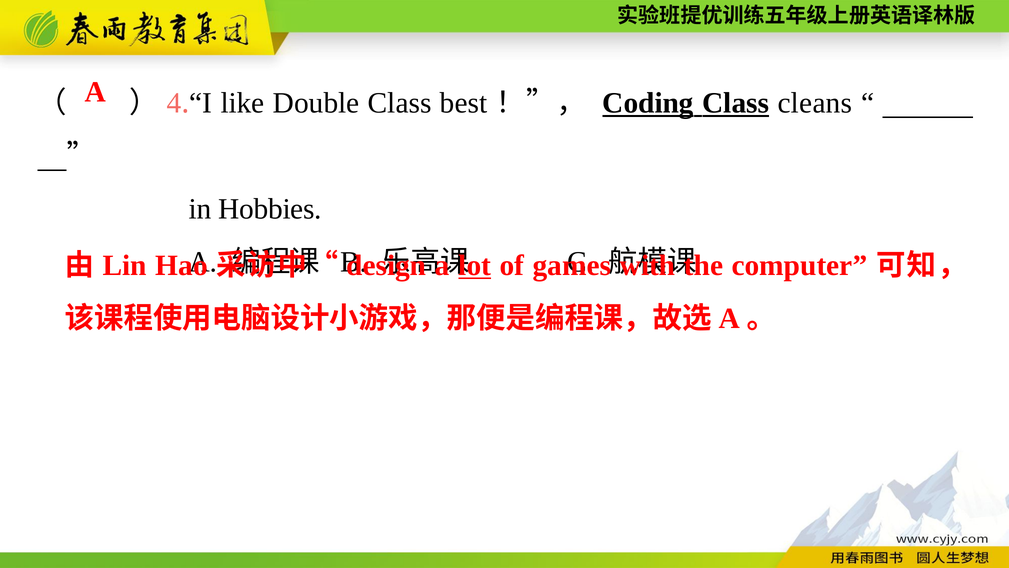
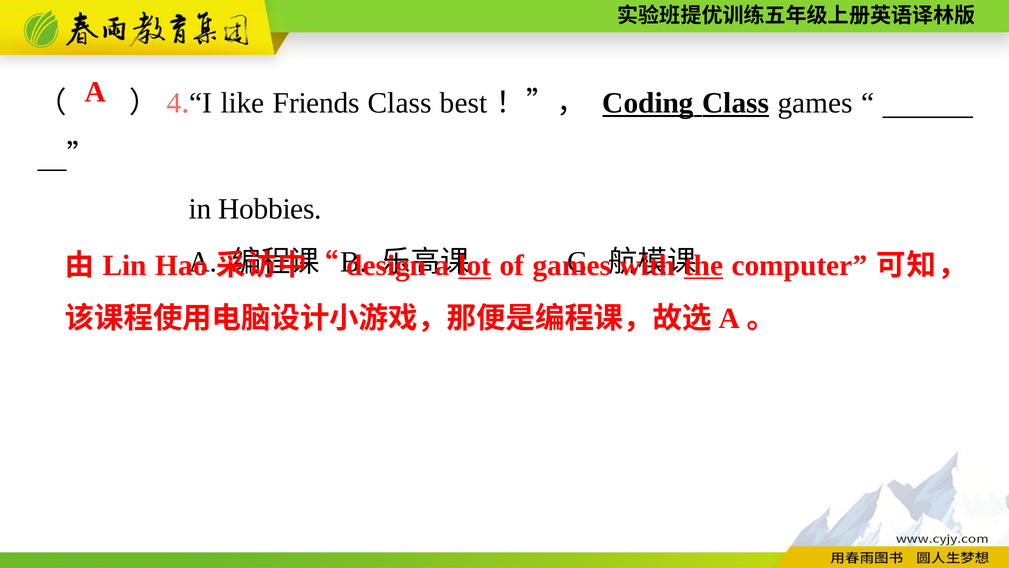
Double: Double -> Friends
Class cleans: cleans -> games
the underline: none -> present
